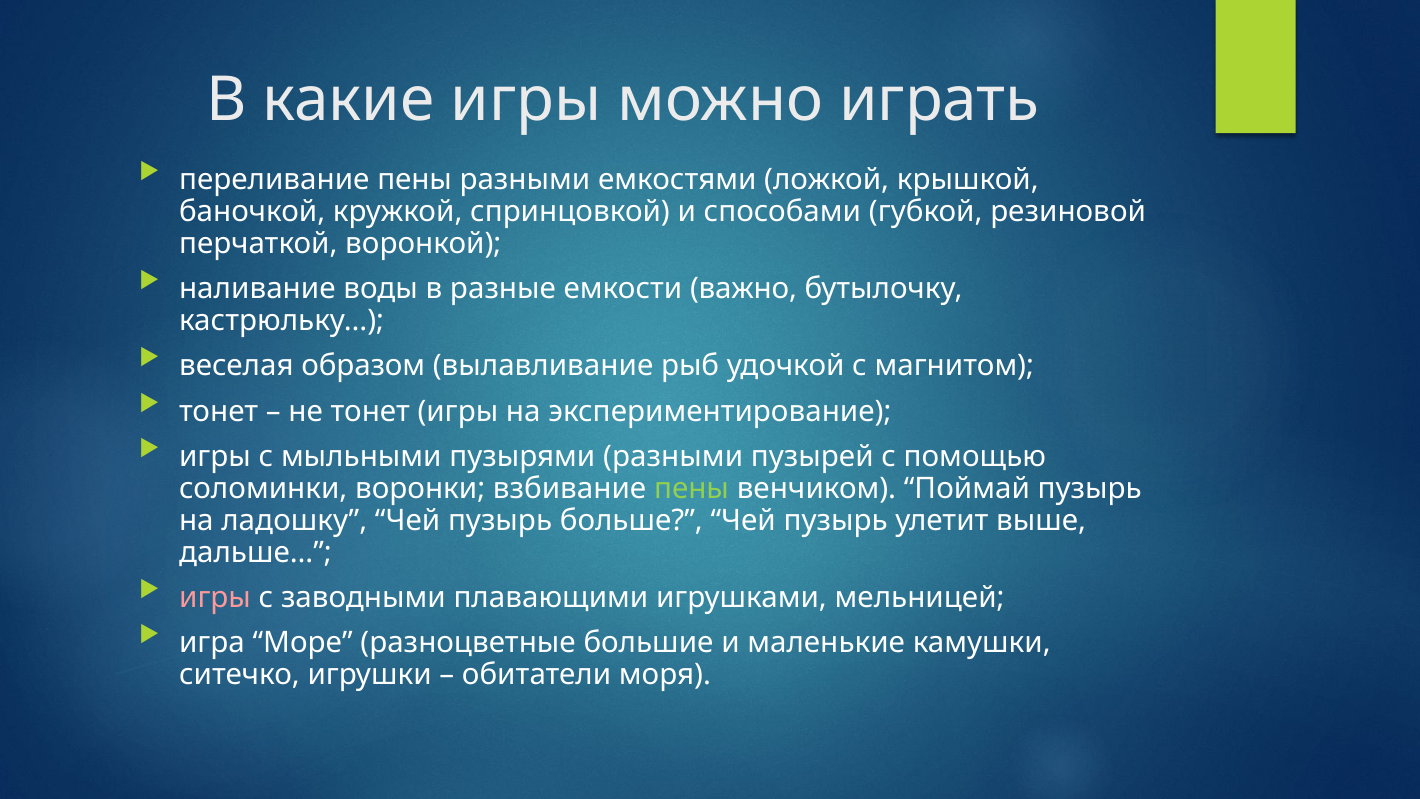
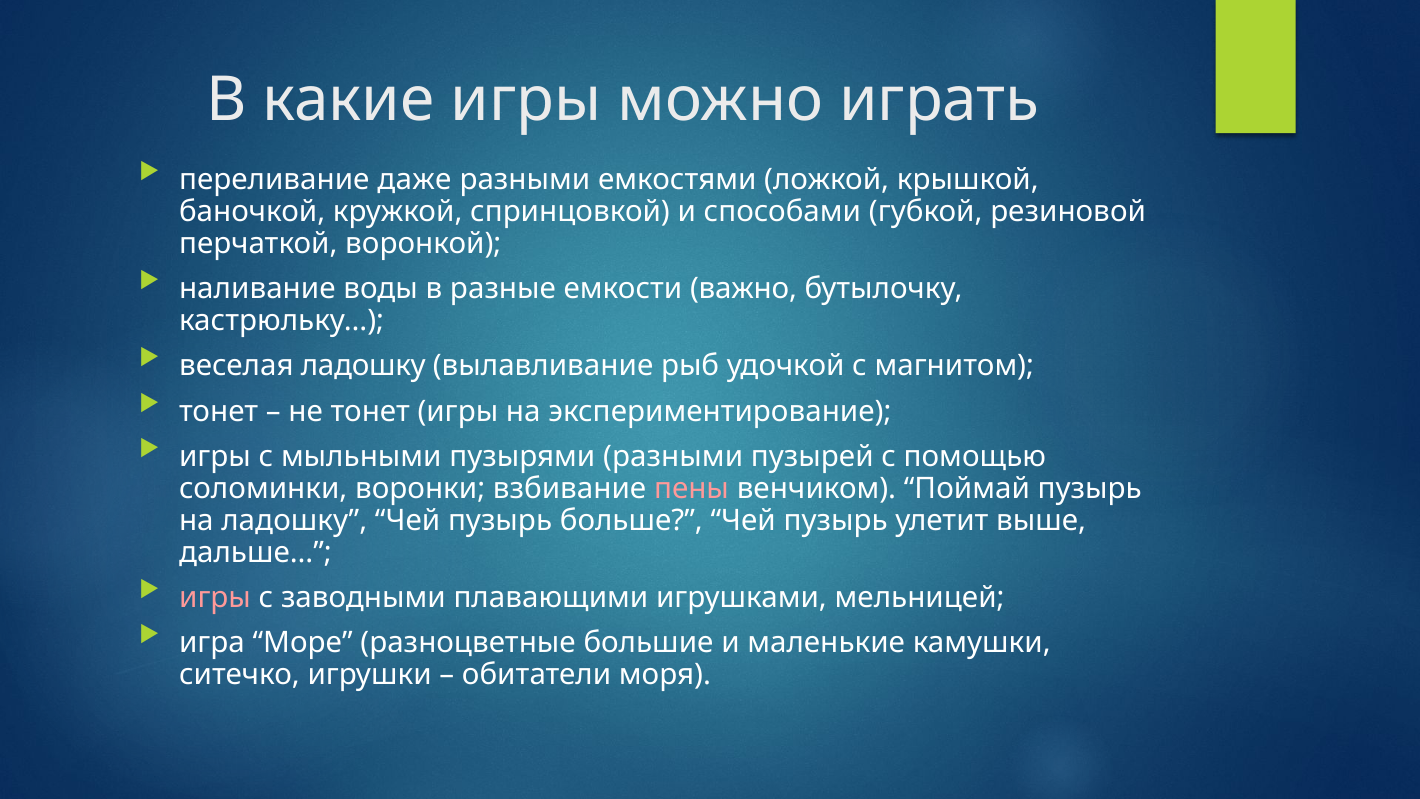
переливание пены: пены -> даже
веселая образом: образом -> ладошку
пены at (692, 488) colour: light green -> pink
